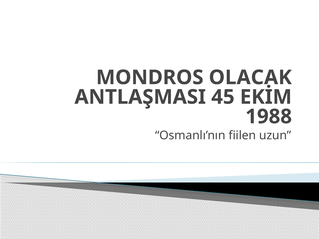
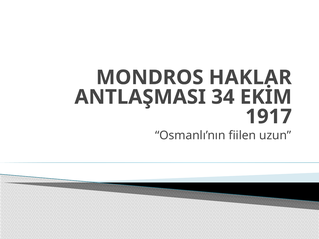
OLACAK: OLACAK -> HAKLAR
45: 45 -> 34
1988: 1988 -> 1917
